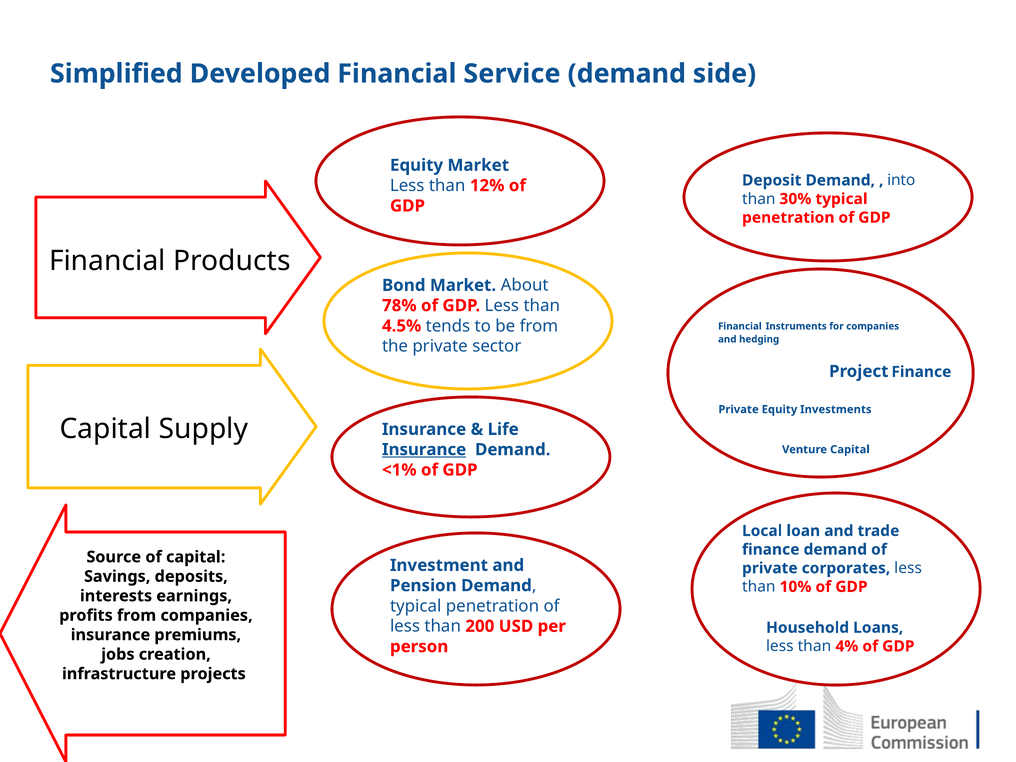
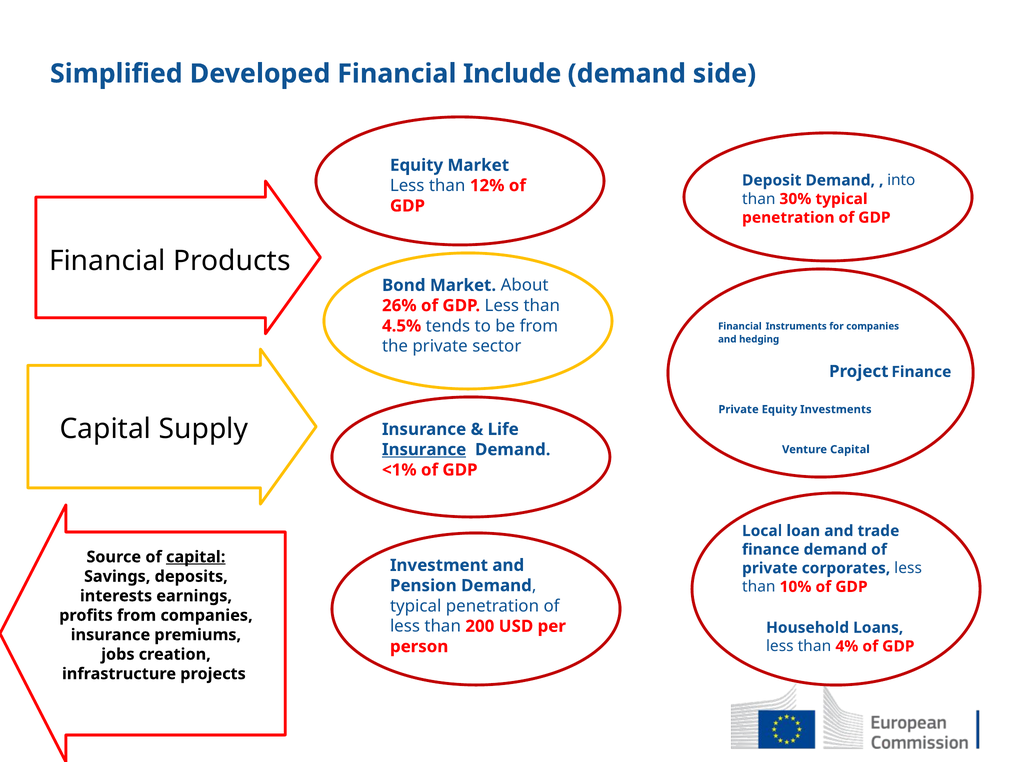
Service: Service -> Include
78%: 78% -> 26%
capital at (196, 557) underline: none -> present
